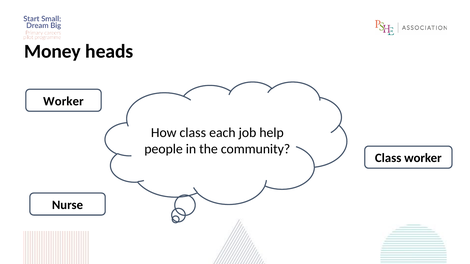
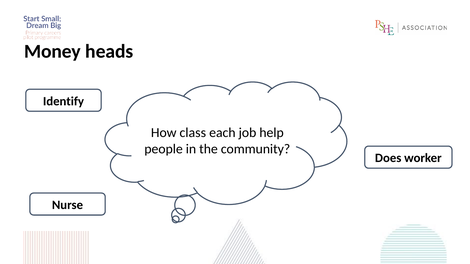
Worker at (63, 101): Worker -> Identify
Class at (388, 158): Class -> Does
